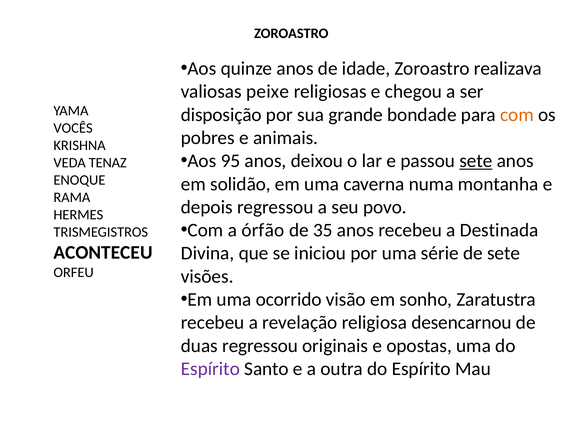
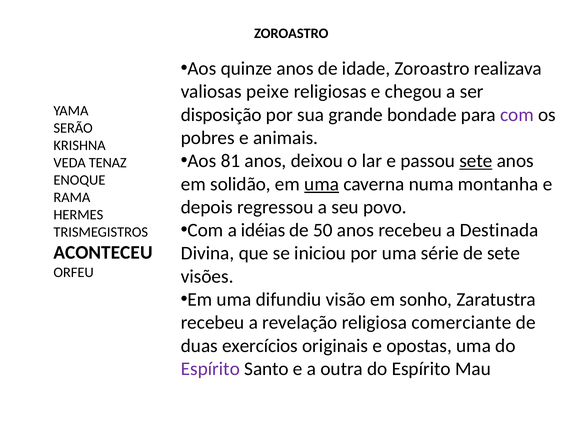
com at (517, 115) colour: orange -> purple
VOCÊS: VOCÊS -> SERÃO
95: 95 -> 81
uma at (322, 184) underline: none -> present
órfão: órfão -> idéias
35: 35 -> 50
ocorrido: ocorrido -> difundiu
desencarnou: desencarnou -> comerciante
duas regressou: regressou -> exercícios
